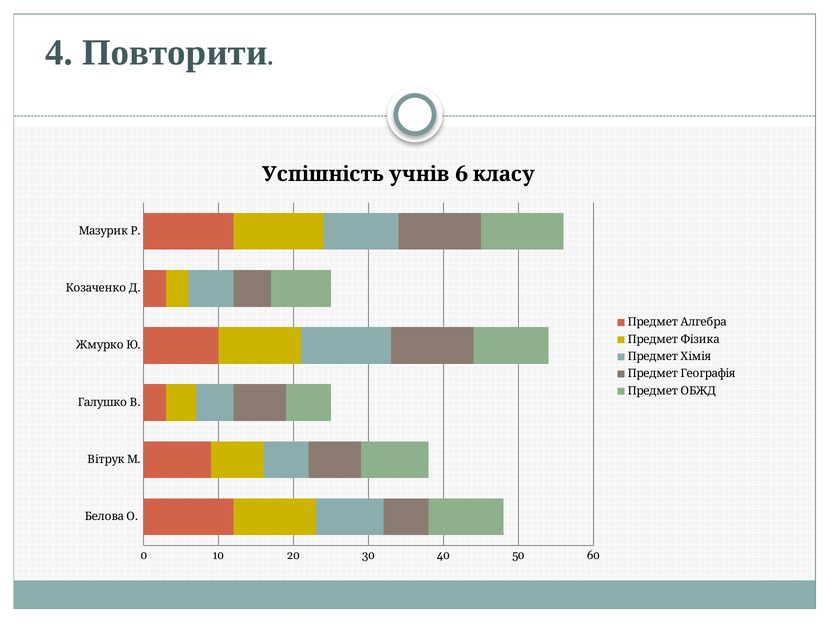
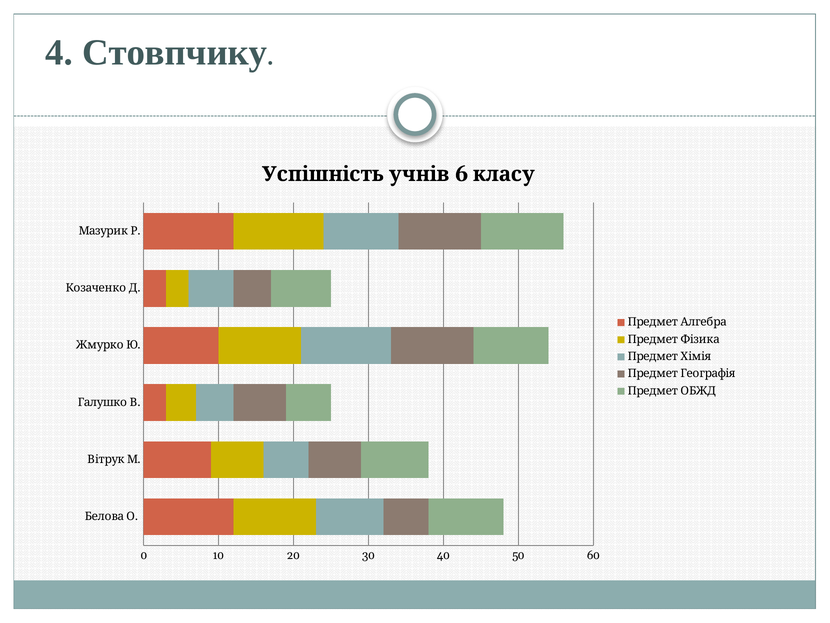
Повторити: Повторити -> Стовпчику
